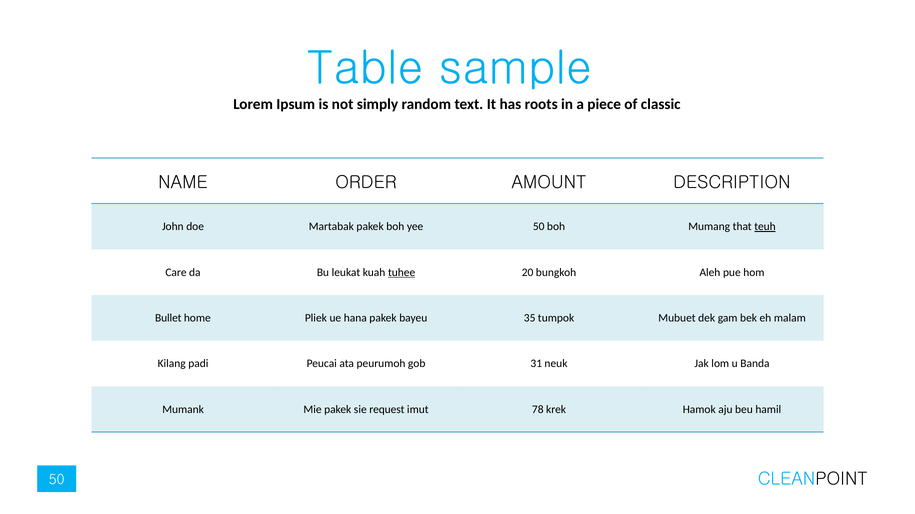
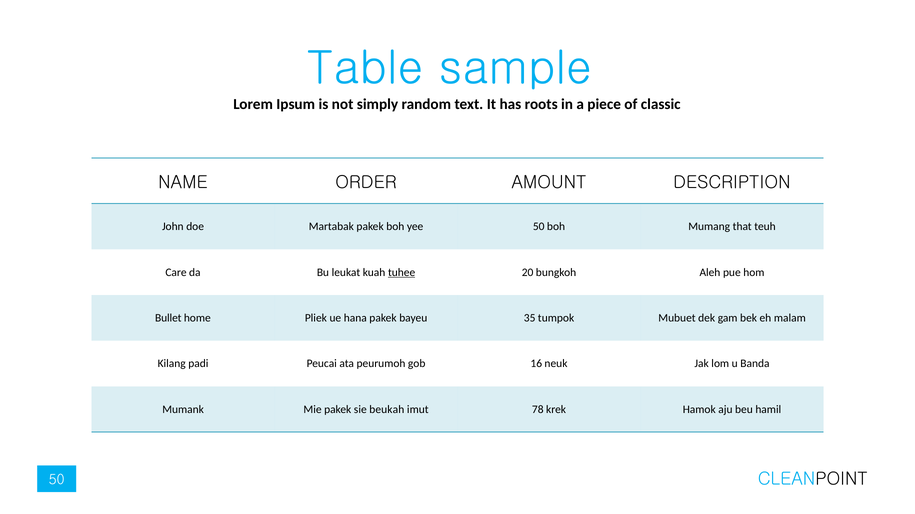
teuh underline: present -> none
31: 31 -> 16
request: request -> beukah
